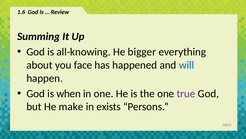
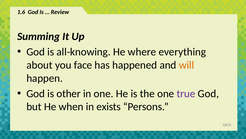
bigger: bigger -> where
will colour: blue -> orange
when: when -> other
make: make -> when
